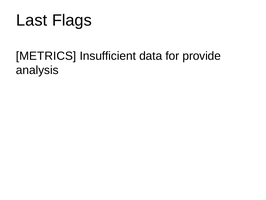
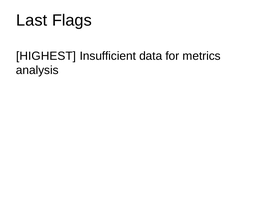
METRICS: METRICS -> HIGHEST
provide: provide -> metrics
